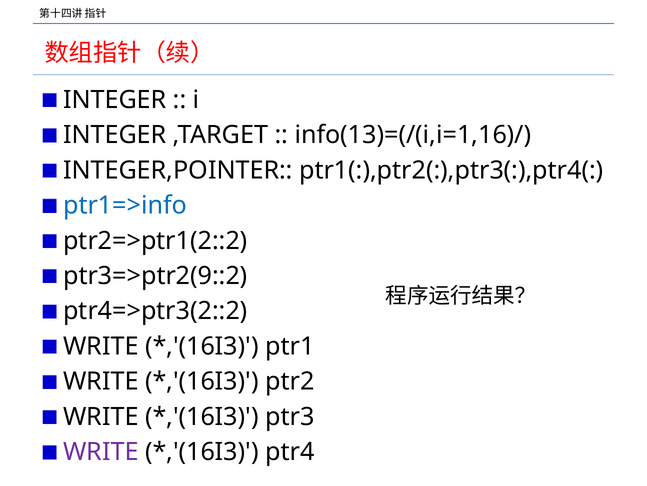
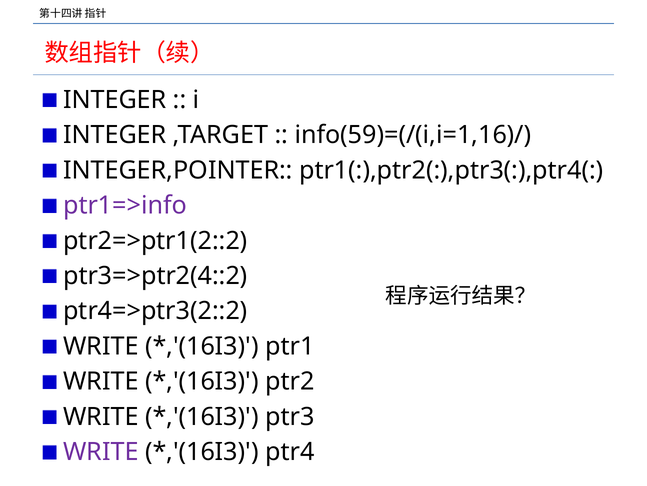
info(13)=(/(i,i=1,16)/: info(13)=(/(i,i=1,16)/ -> info(59)=(/(i,i=1,16)/
ptr1=>info colour: blue -> purple
ptr3=>ptr2(9::2: ptr3=>ptr2(9::2 -> ptr3=>ptr2(4::2
